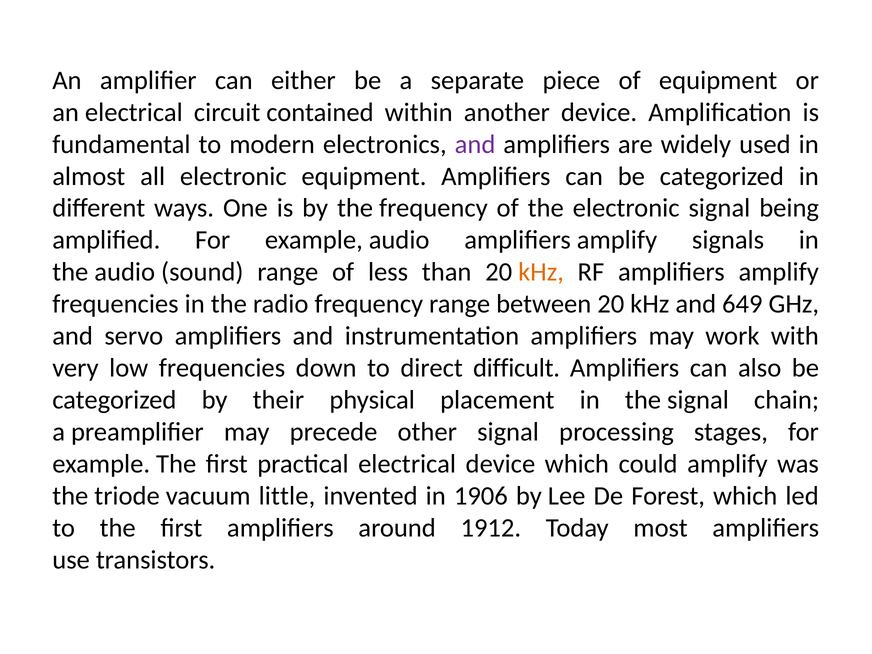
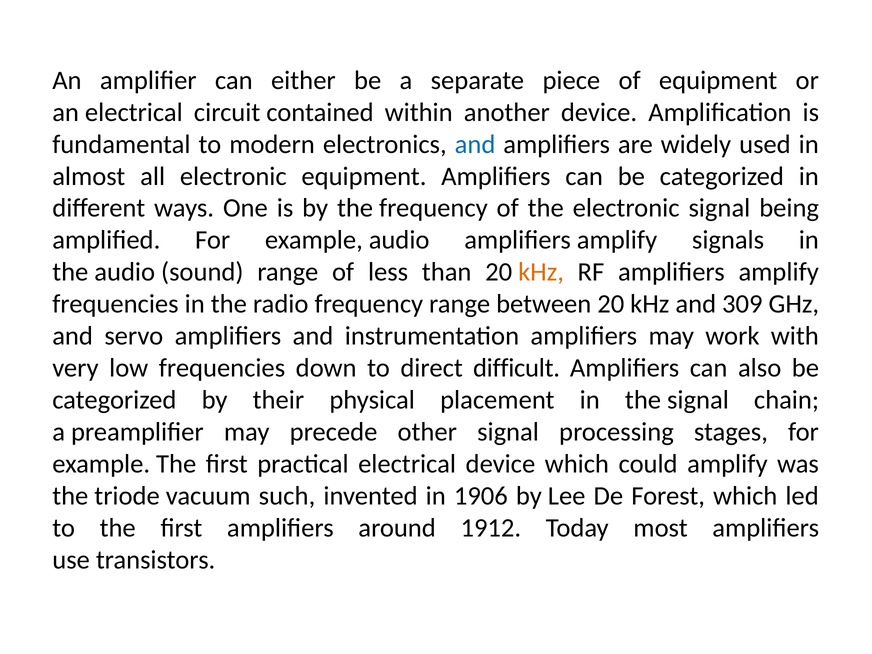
and at (475, 144) colour: purple -> blue
649: 649 -> 309
little: little -> such
